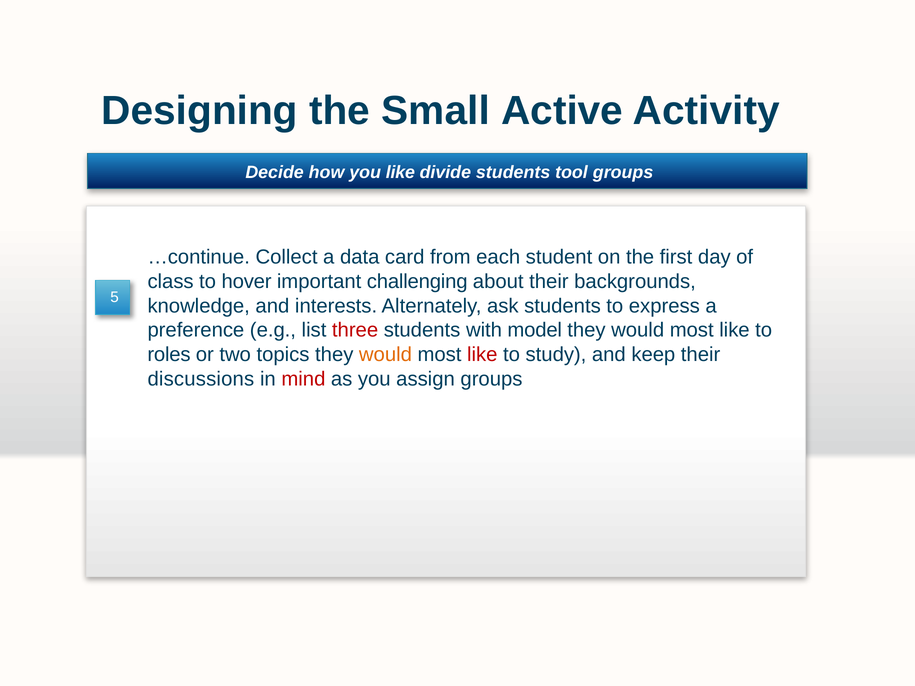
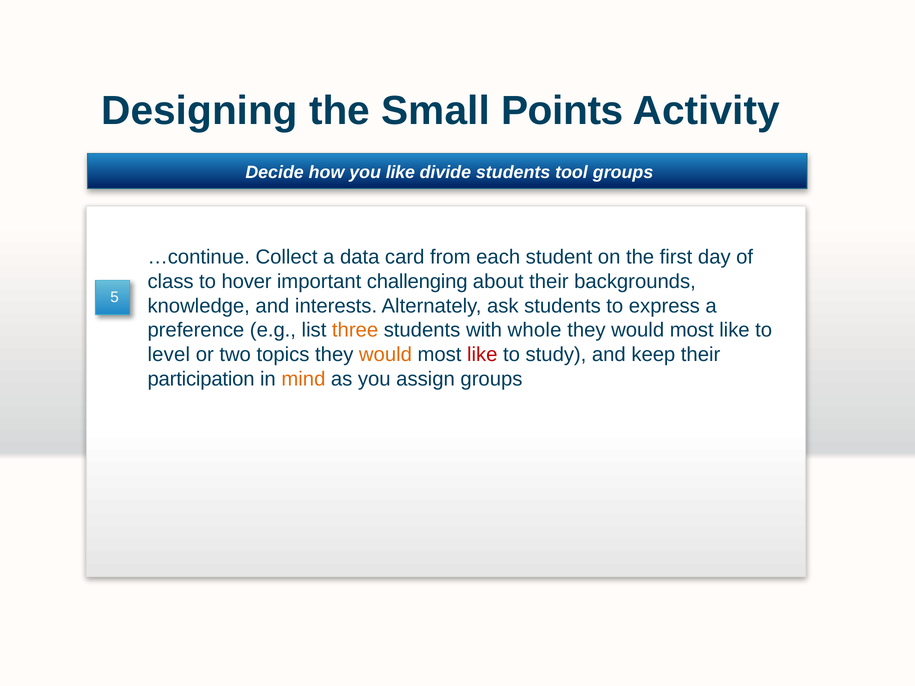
Active: Active -> Points
three colour: red -> orange
model: model -> whole
roles: roles -> level
discussions: discussions -> participation
mind colour: red -> orange
